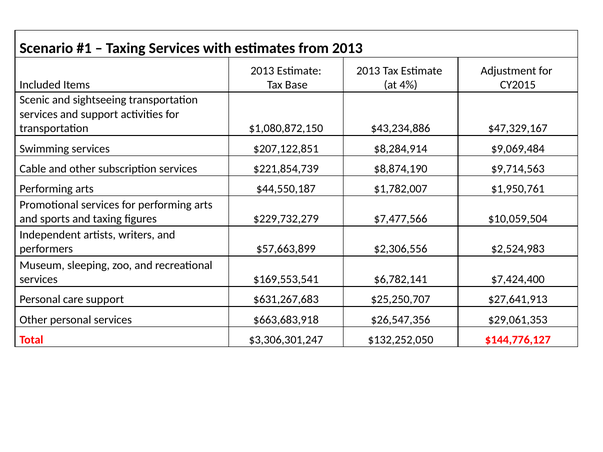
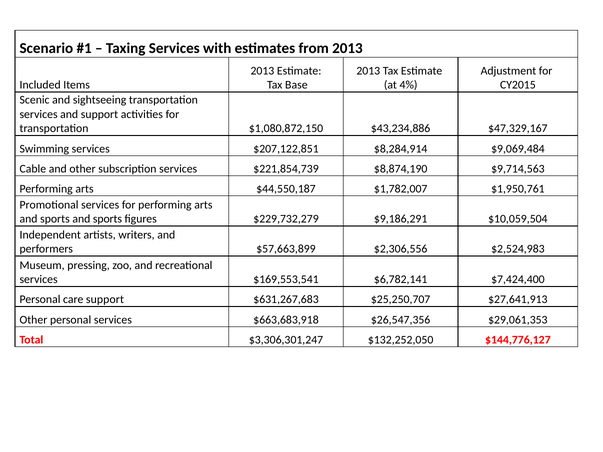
sports and taxing: taxing -> sports
$7,477,566: $7,477,566 -> $9,186,291
sleeping: sleeping -> pressing
